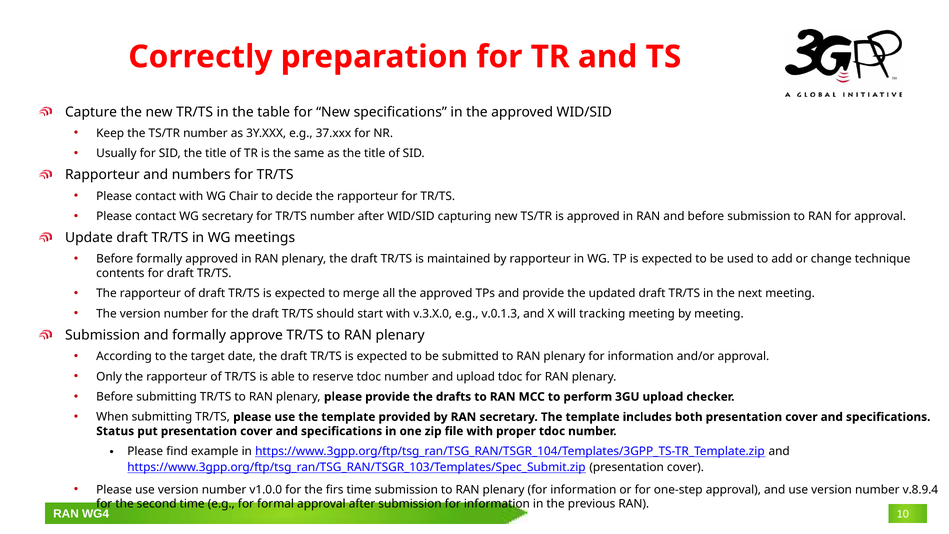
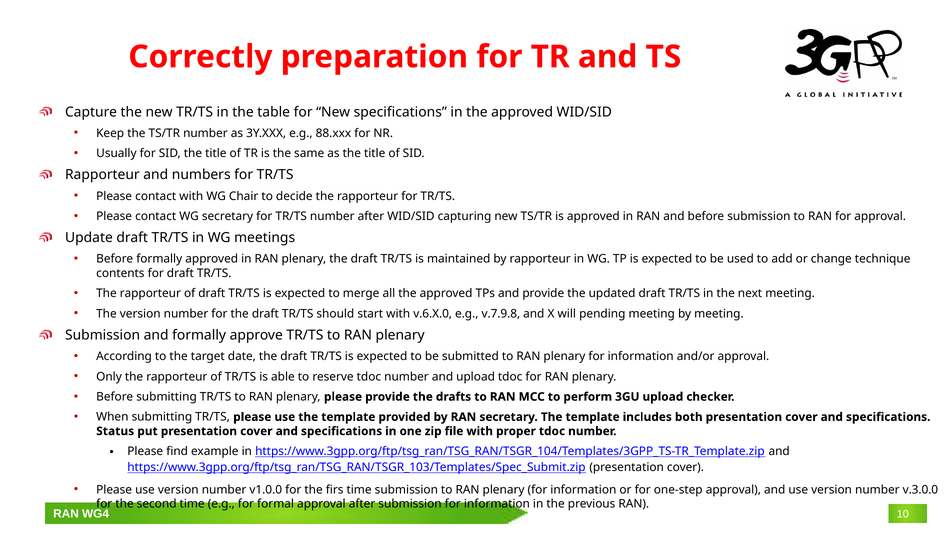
37.xxx: 37.xxx -> 88.xxx
v.3.X.0: v.3.X.0 -> v.6.X.0
v.0.1.3: v.0.1.3 -> v.7.9.8
tracking: tracking -> pending
v.8.9.4: v.8.9.4 -> v.3.0.0
